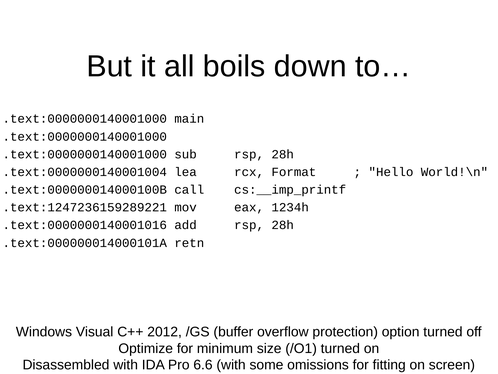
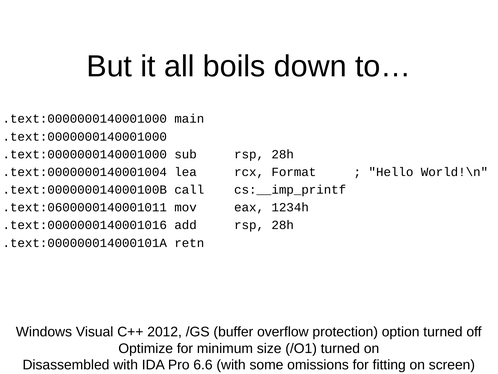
.text:1247236159289221: .text:1247236159289221 -> .text:0600000140001011
